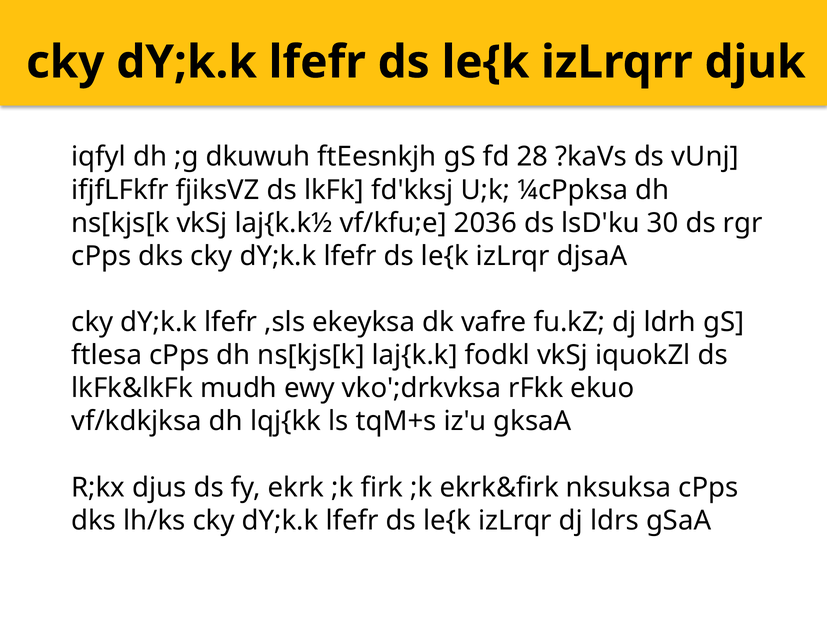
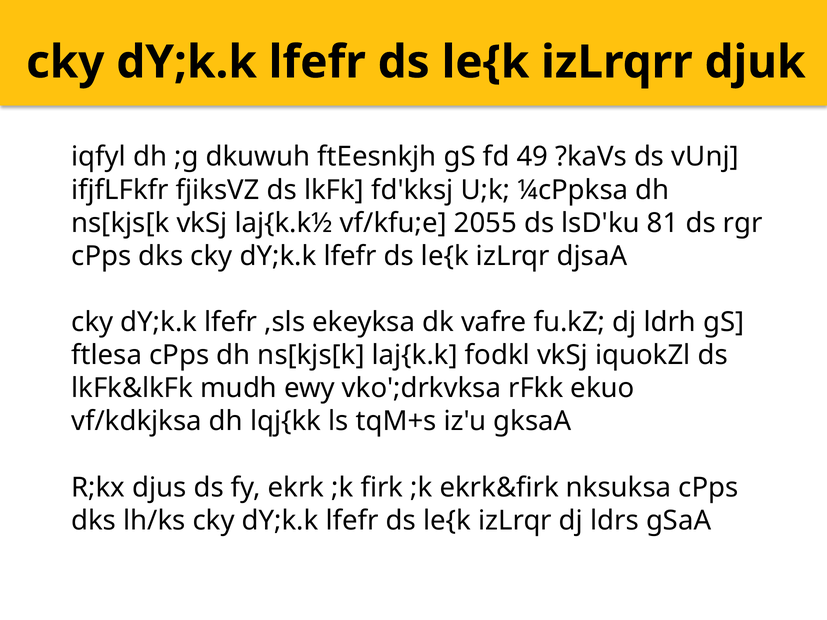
28: 28 -> 49
2036: 2036 -> 2055
30: 30 -> 81
